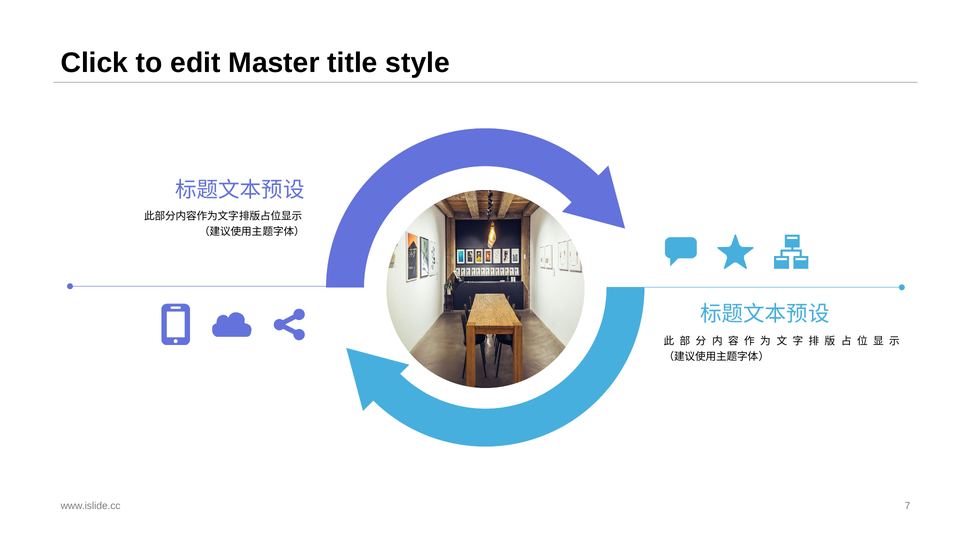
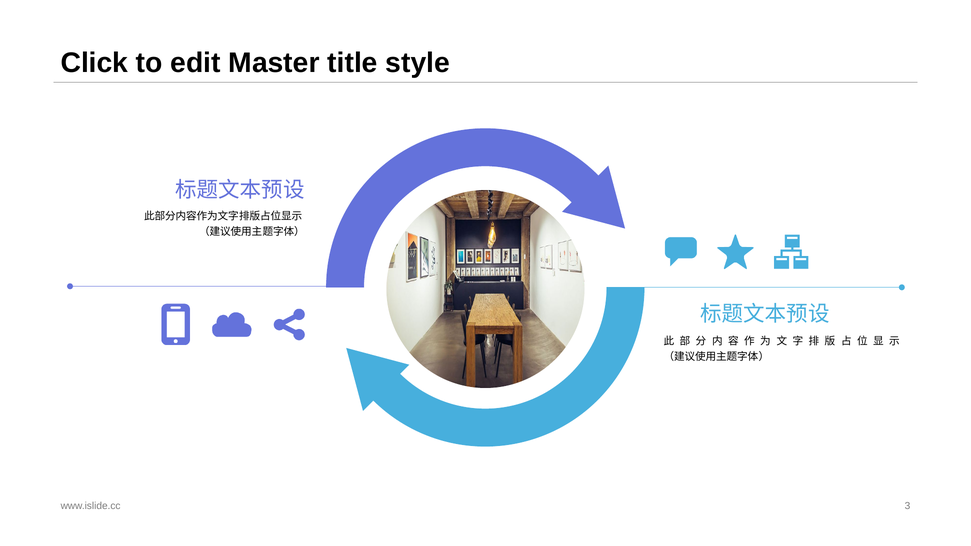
7: 7 -> 3
